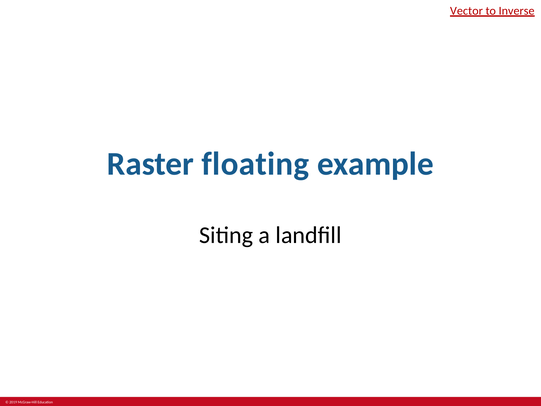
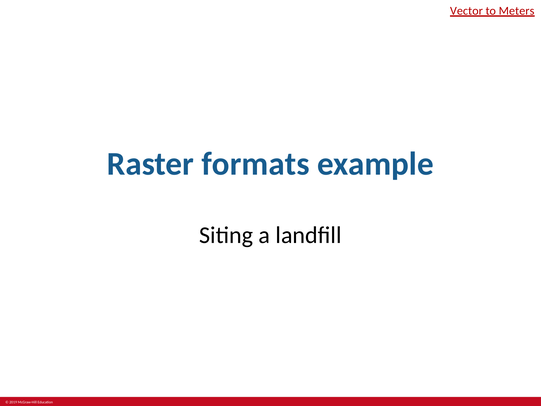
Inverse: Inverse -> Meters
floating: floating -> formats
